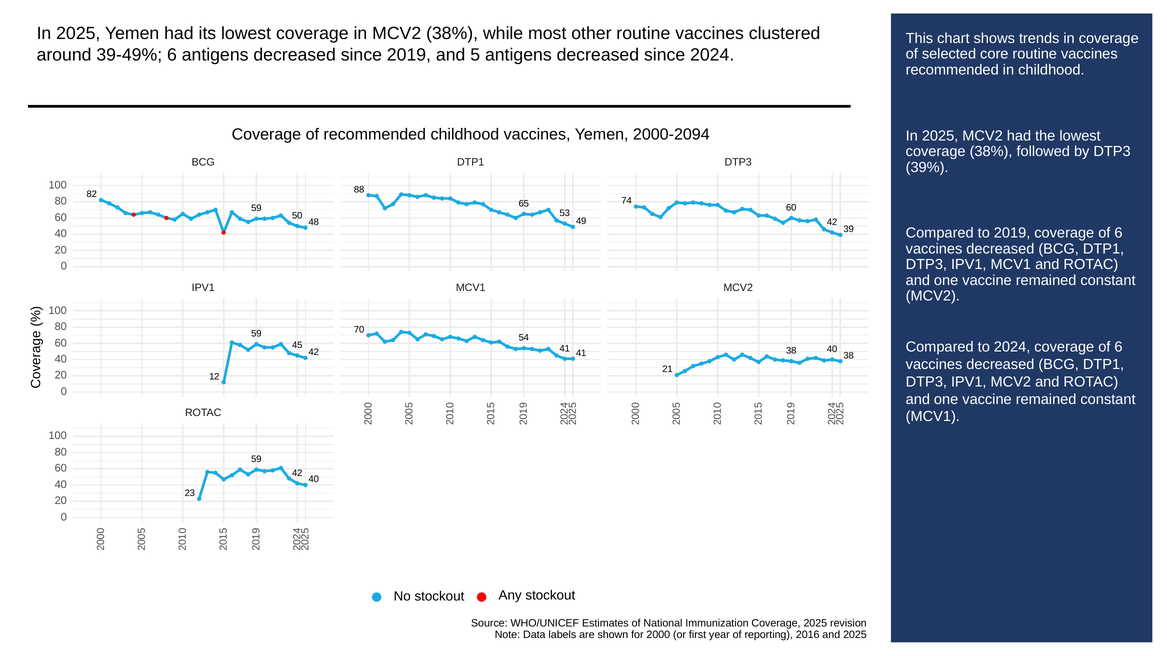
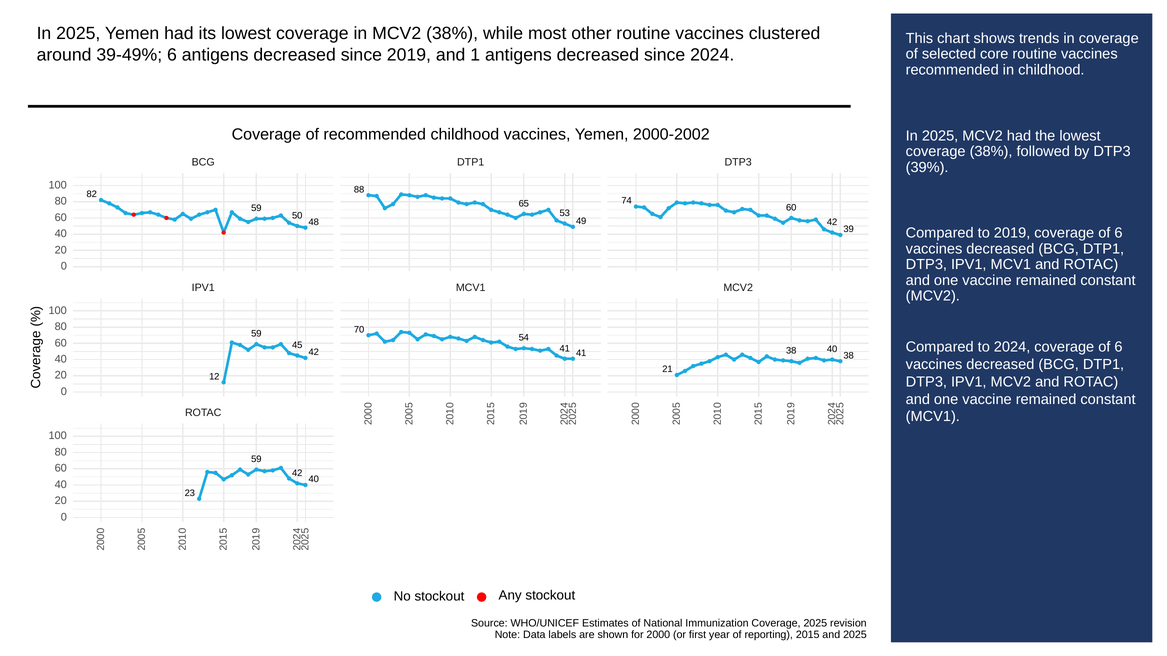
and 5: 5 -> 1
2000-2094: 2000-2094 -> 2000-2002
2016: 2016 -> 2015
